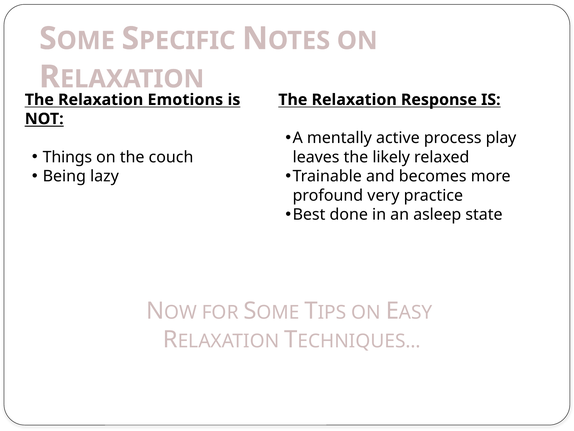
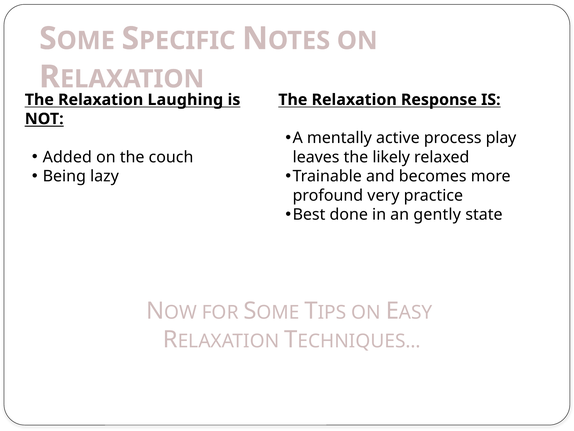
Emotions: Emotions -> Laughing
Things: Things -> Added
asleep: asleep -> gently
